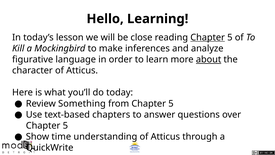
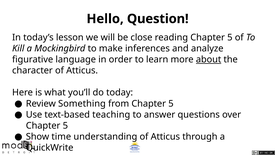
Learning: Learning -> Question
Chapter at (208, 37) underline: present -> none
chapters: chapters -> teaching
